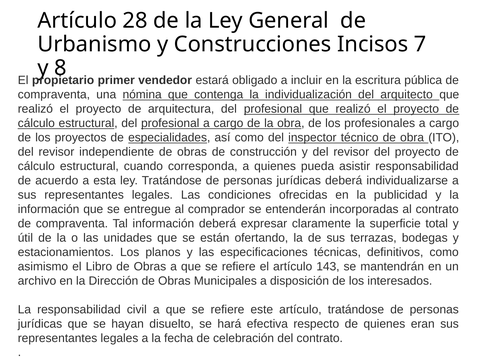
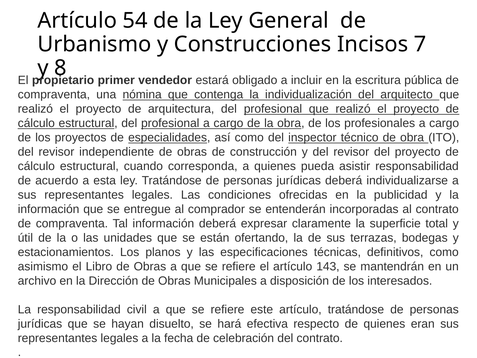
28: 28 -> 54
